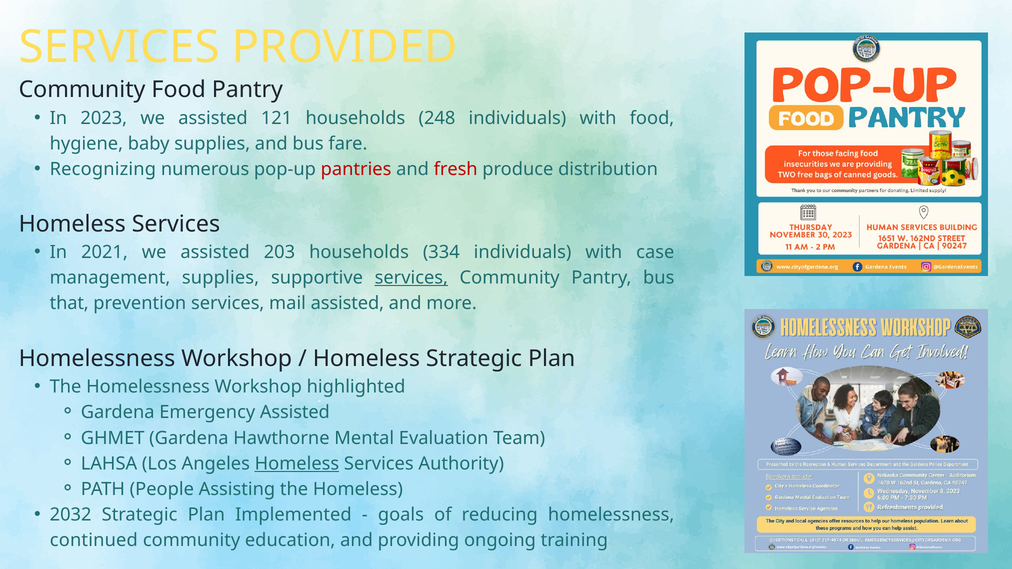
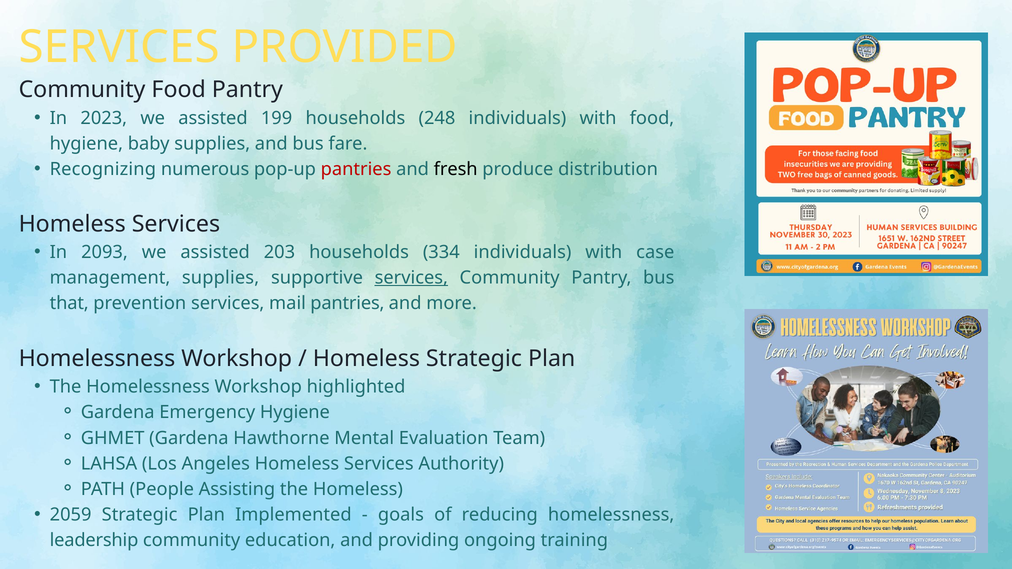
121: 121 -> 199
fresh colour: red -> black
2021: 2021 -> 2093
mail assisted: assisted -> pantries
Emergency Assisted: Assisted -> Hygiene
Homeless at (297, 464) underline: present -> none
2032: 2032 -> 2059
continued: continued -> leadership
